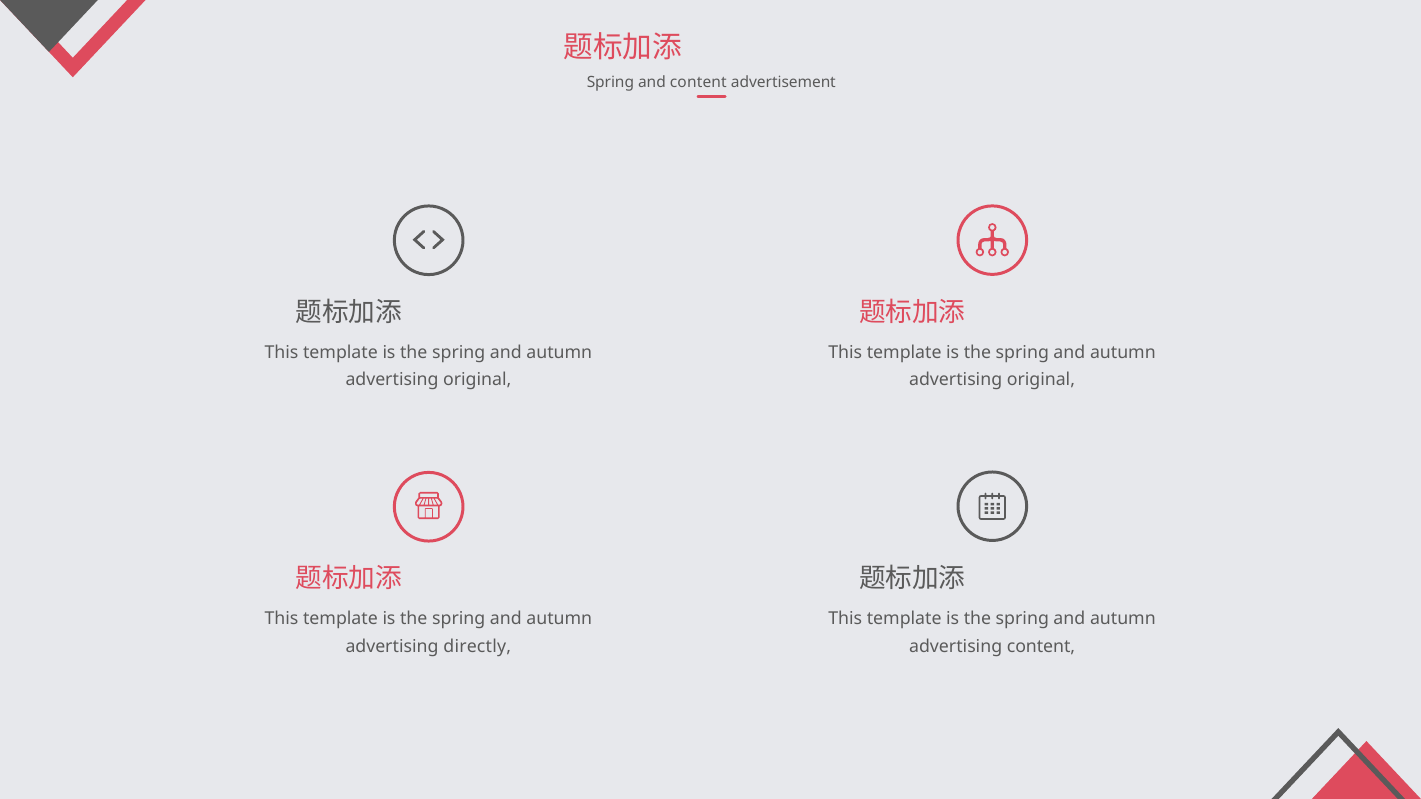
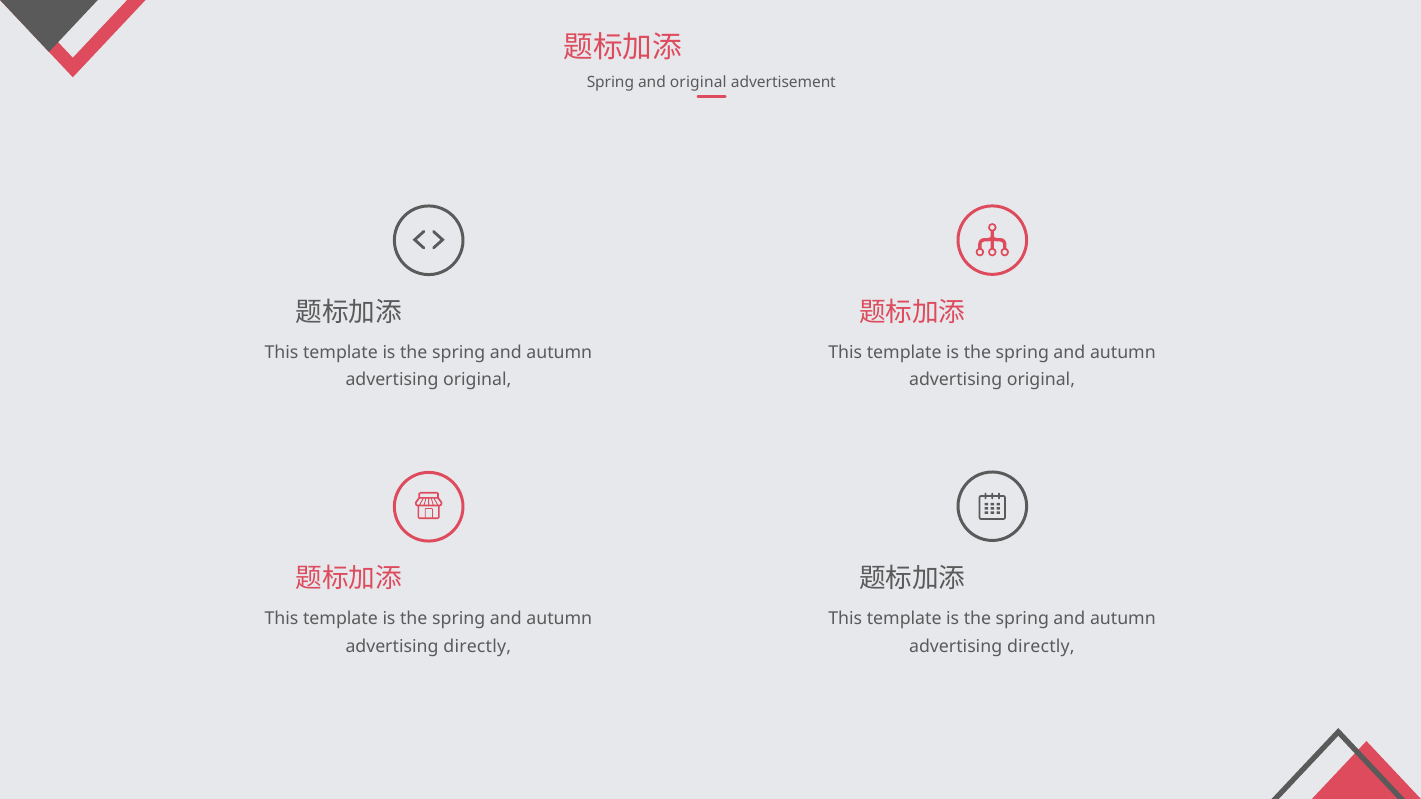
and content: content -> original
content at (1041, 647): content -> directly
